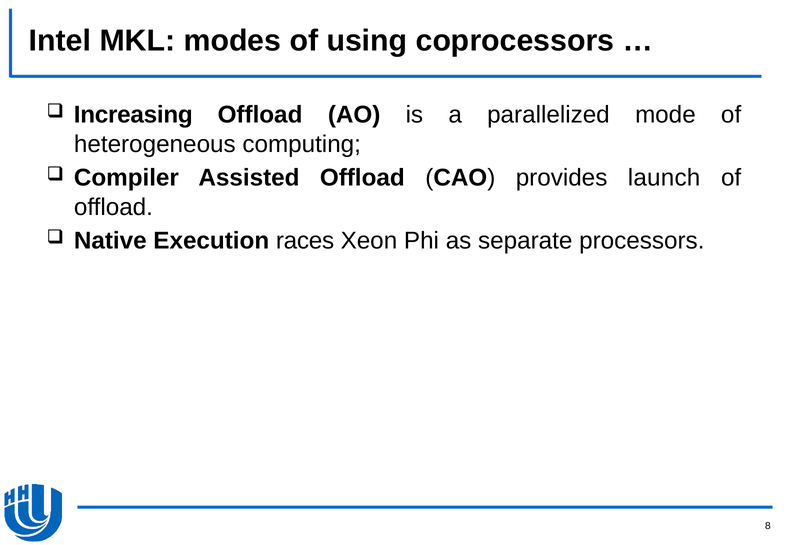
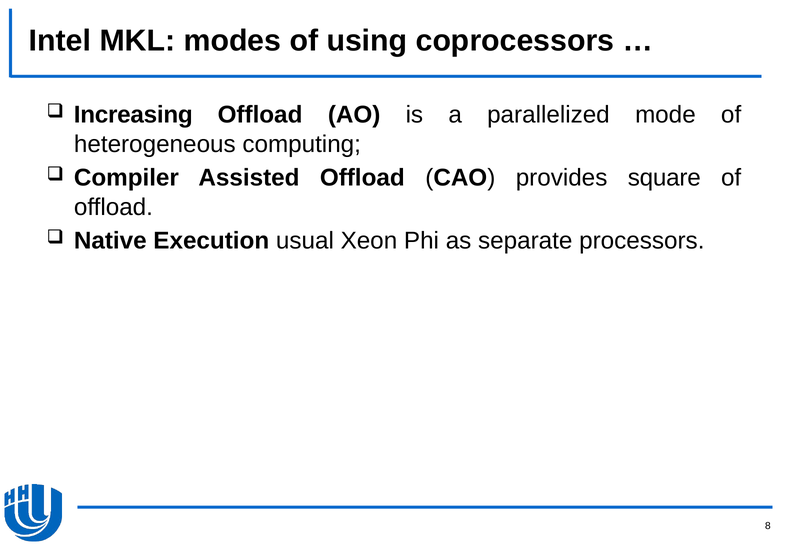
launch: launch -> square
races: races -> usual
